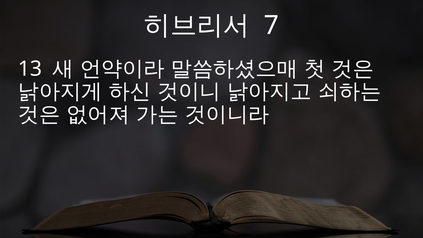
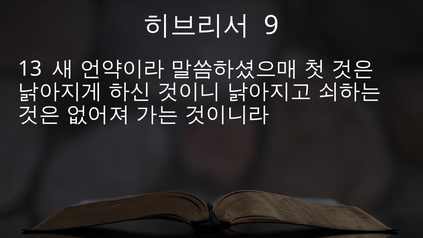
7: 7 -> 9
